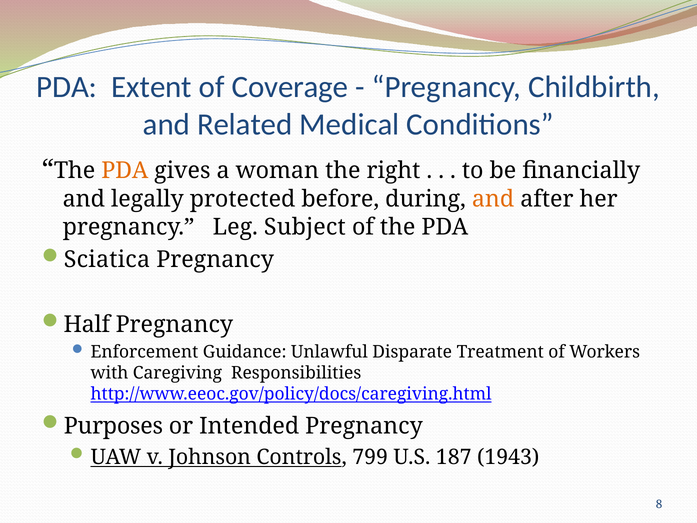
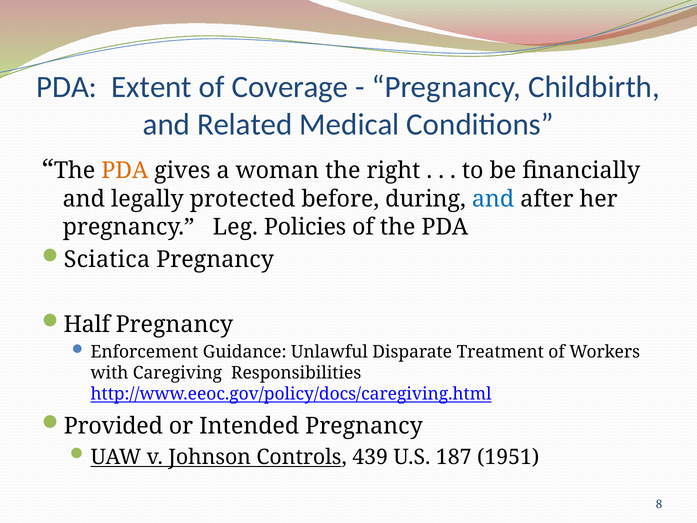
and at (493, 199) colour: orange -> blue
Subject: Subject -> Policies
Purposes: Purposes -> Provided
799: 799 -> 439
1943: 1943 -> 1951
